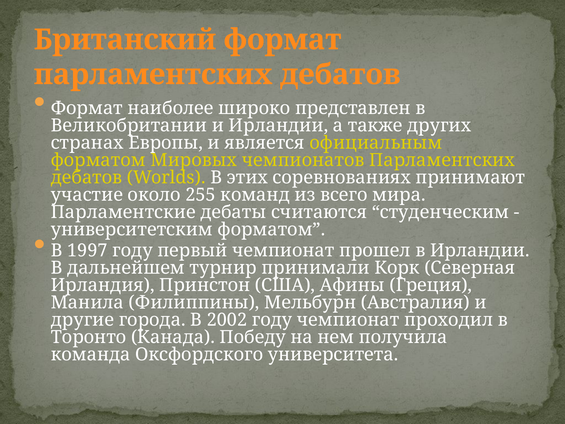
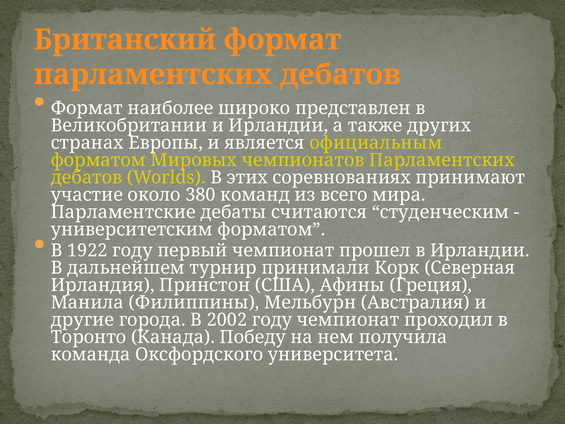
255: 255 -> 380
1997: 1997 -> 1922
